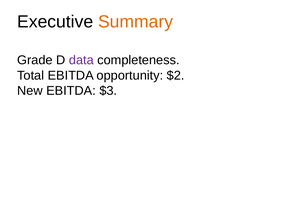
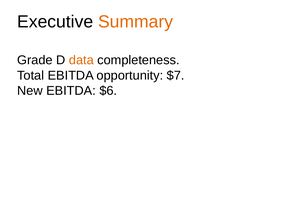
data colour: purple -> orange
$2: $2 -> $7
$3: $3 -> $6
